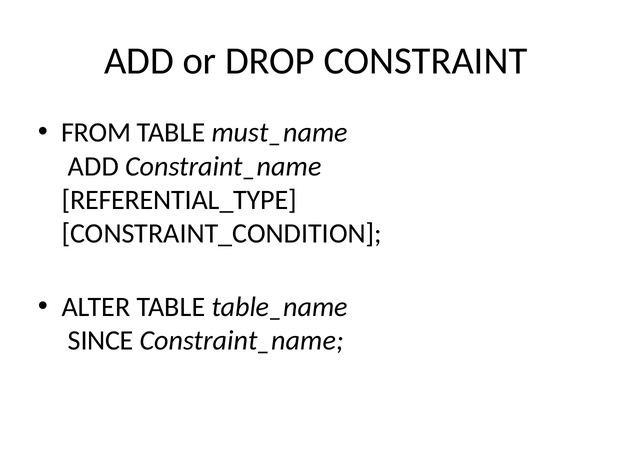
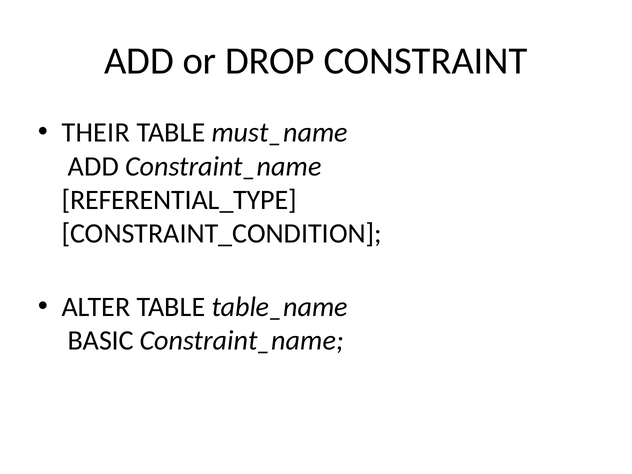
FROM: FROM -> THEIR
SINCE: SINCE -> BASIC
